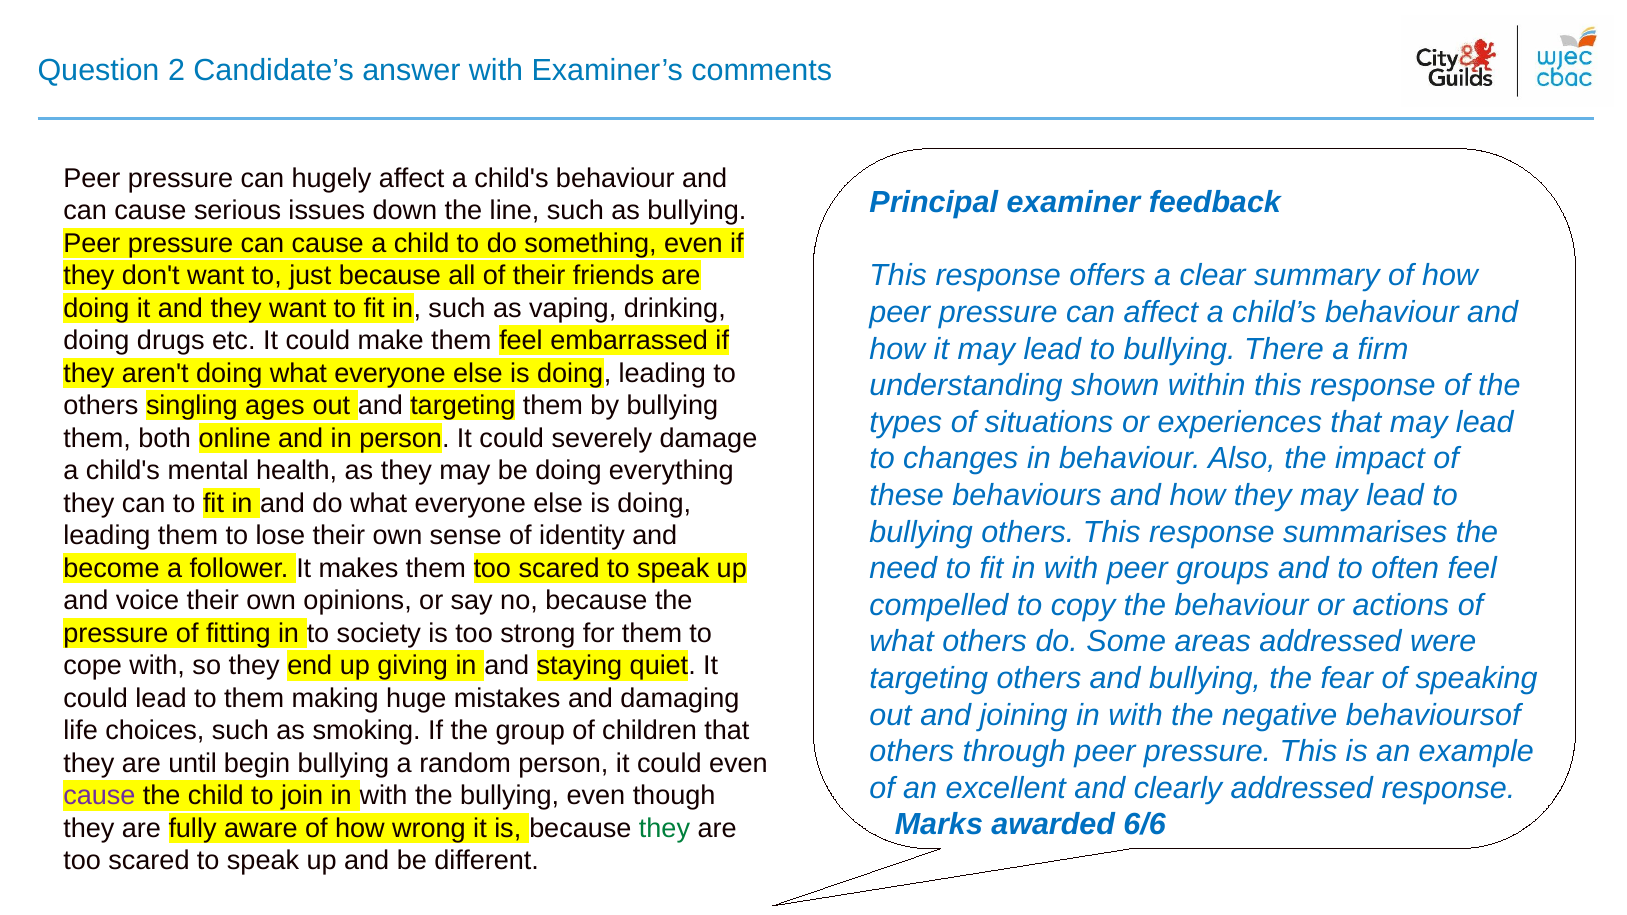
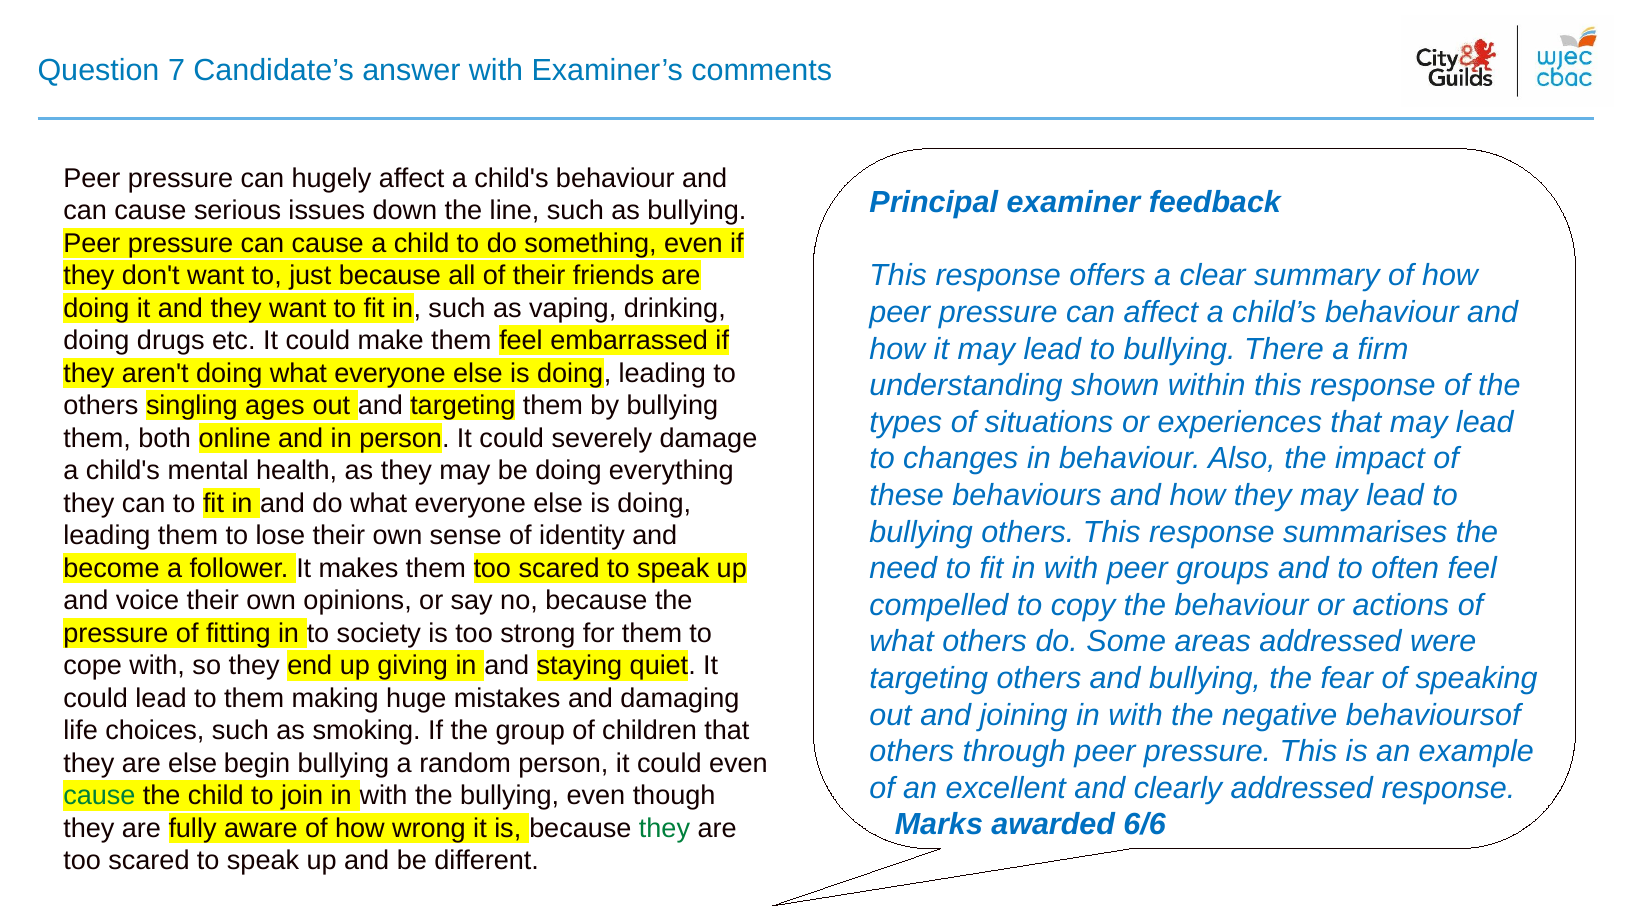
2: 2 -> 7
are until: until -> else
cause at (99, 796) colour: purple -> green
